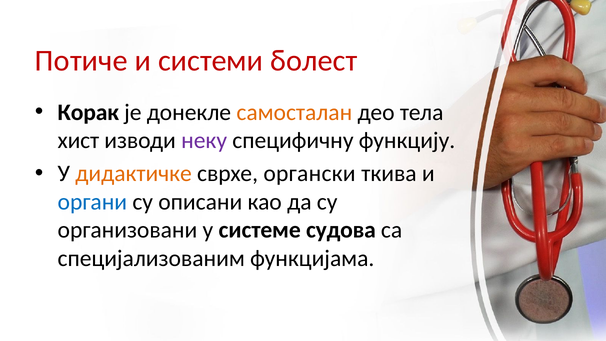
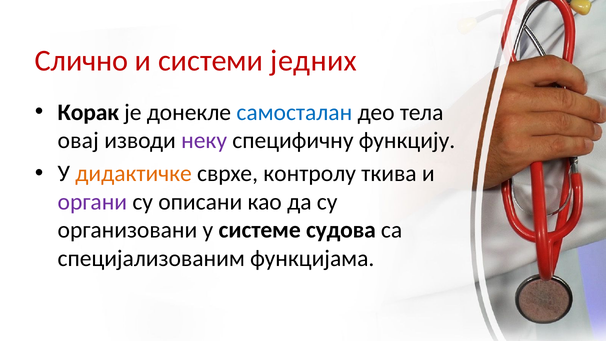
Потиче: Потиче -> Слично
болест: болест -> једних
самосталан colour: orange -> blue
хист: хист -> овај
органски: органски -> контролу
органи colour: blue -> purple
